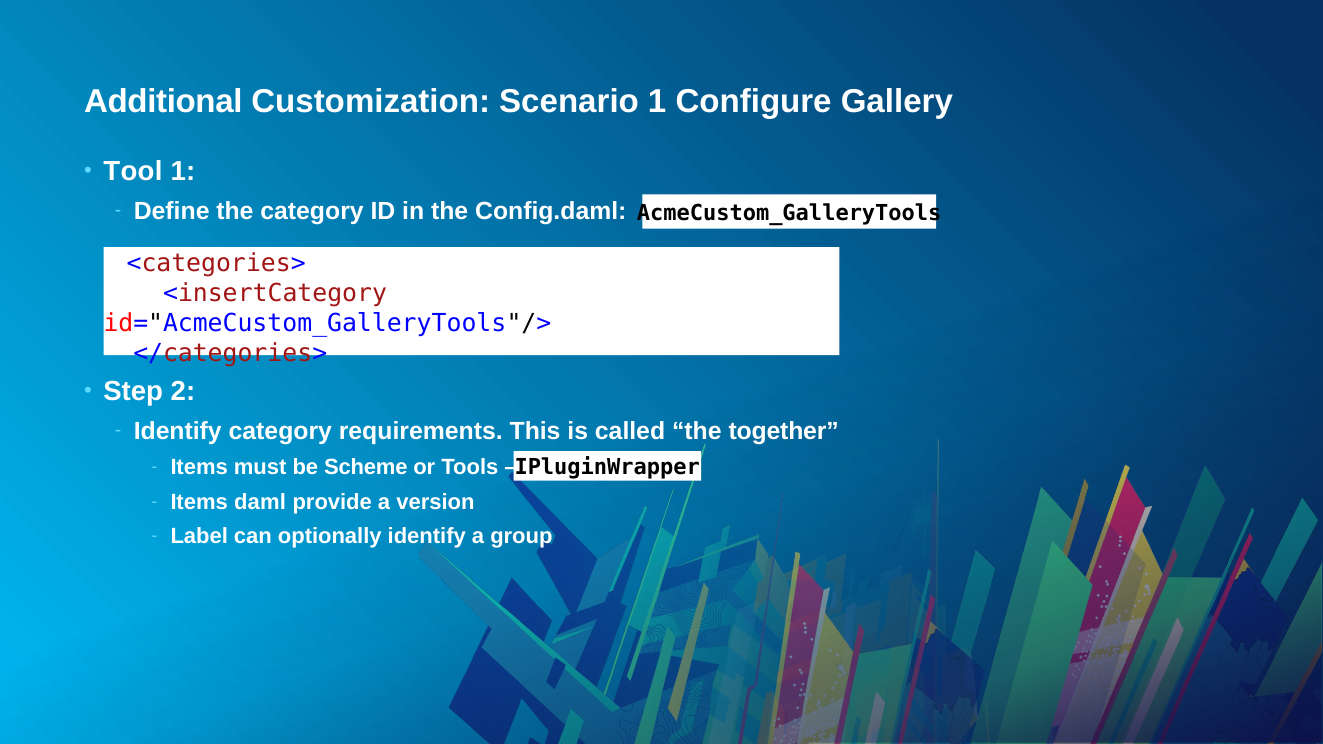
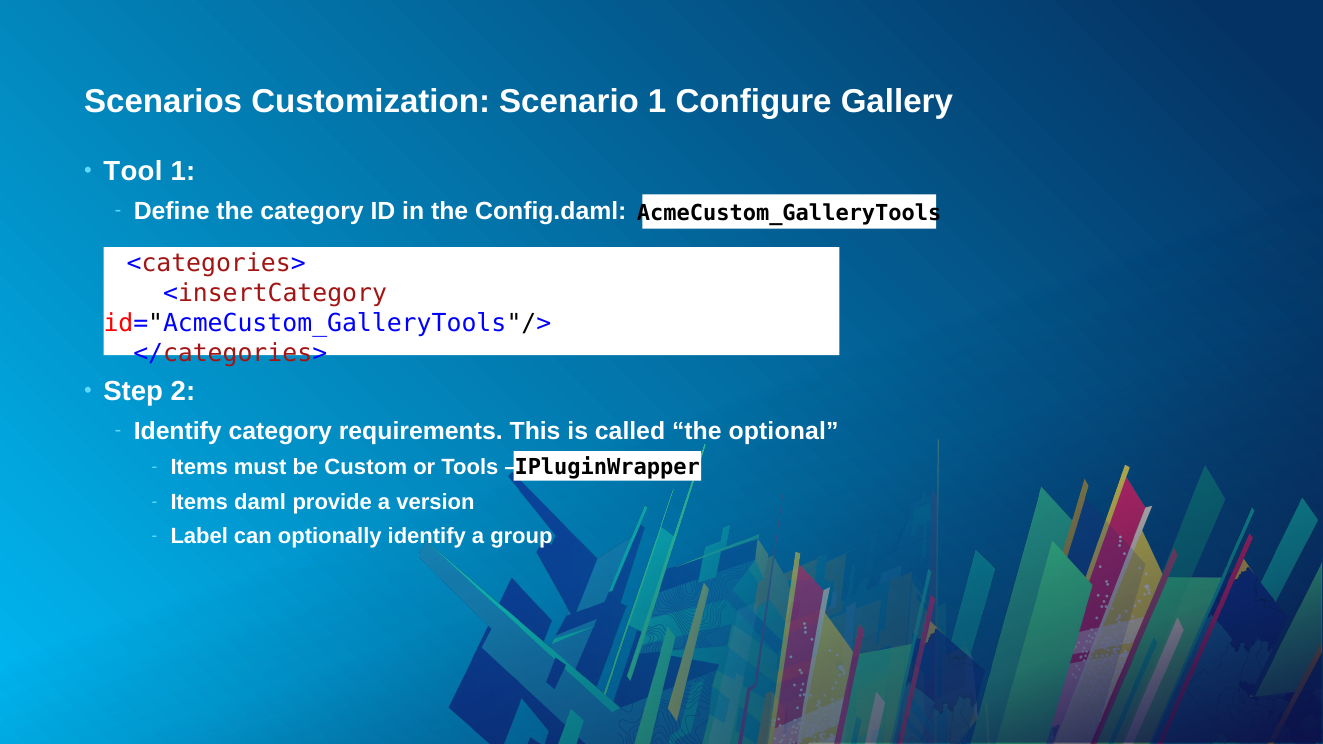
Additional: Additional -> Scenarios
together: together -> optional
Scheme: Scheme -> Custom
